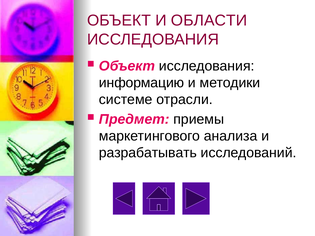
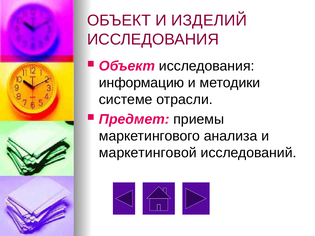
ОБЛАСТИ: ОБЛАСТИ -> ИЗДЕЛИЙ
разрабатывать: разрабатывать -> маркетинговой
